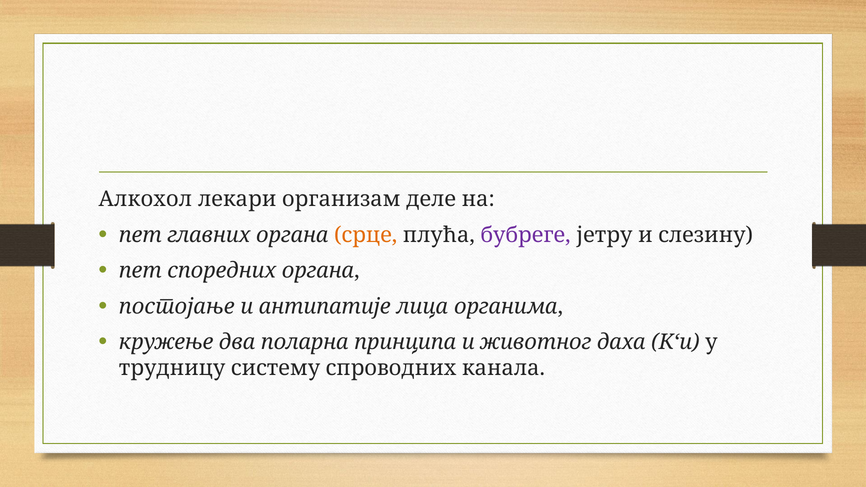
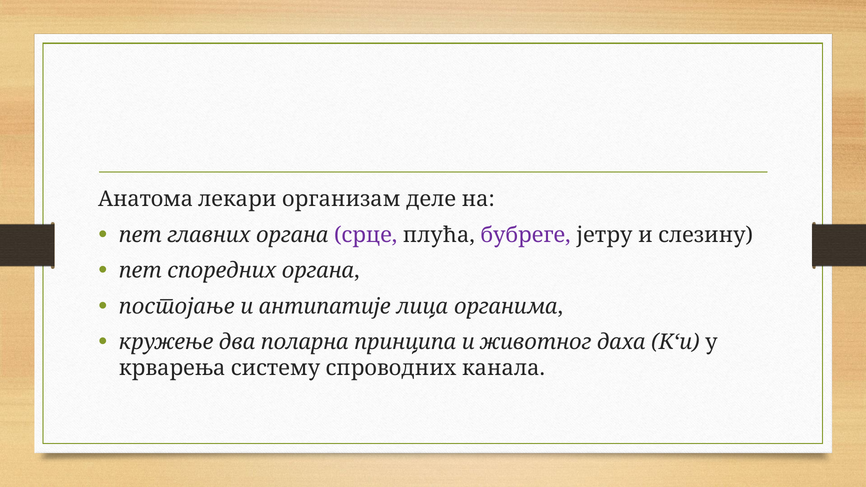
Алкохол: Алкохол -> Анатома
срце colour: orange -> purple
трудницу: трудницу -> крварења
